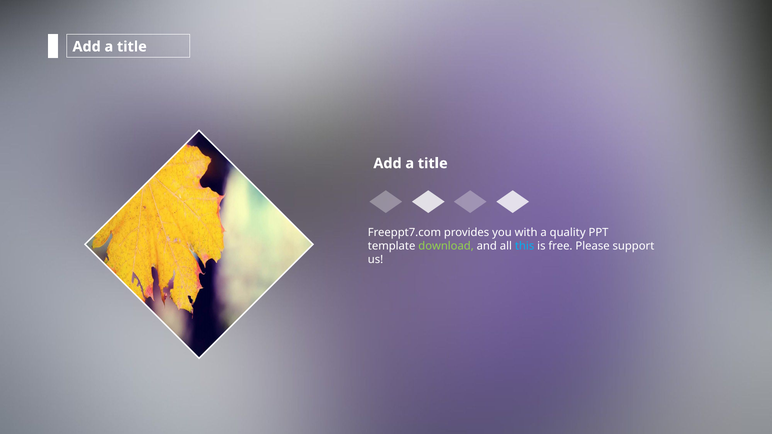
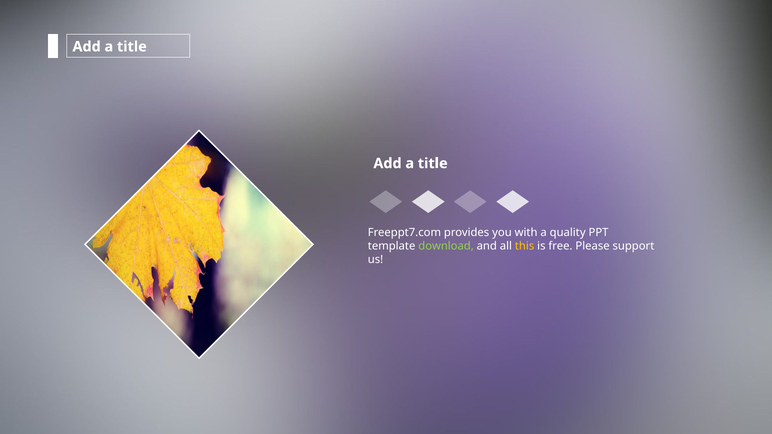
this colour: light blue -> yellow
